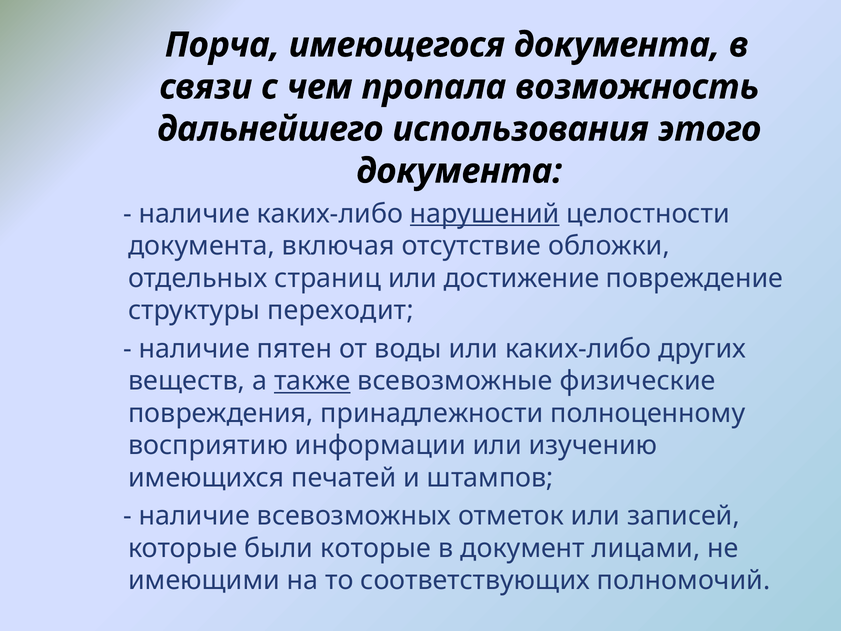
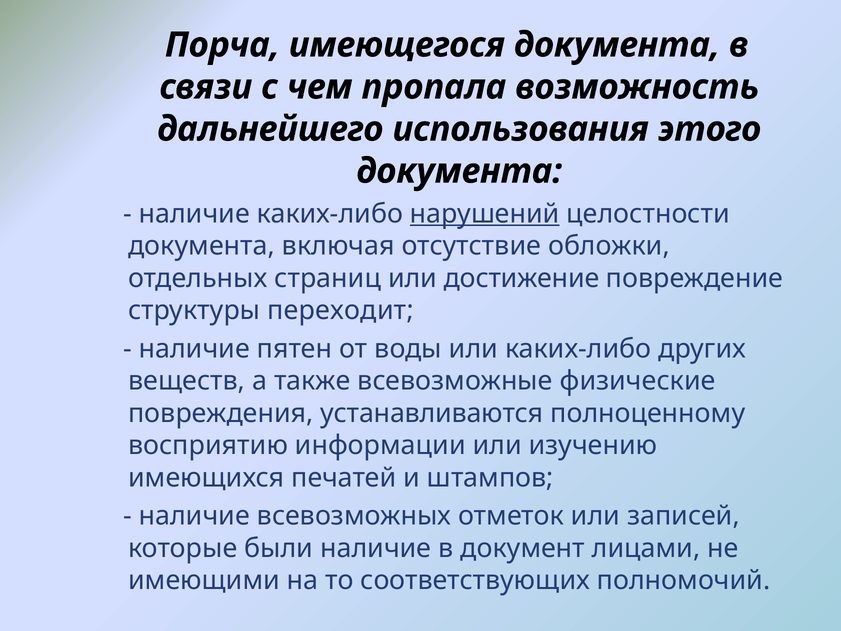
также underline: present -> none
принадлежности: принадлежности -> устанавливаются
были которые: которые -> наличие
